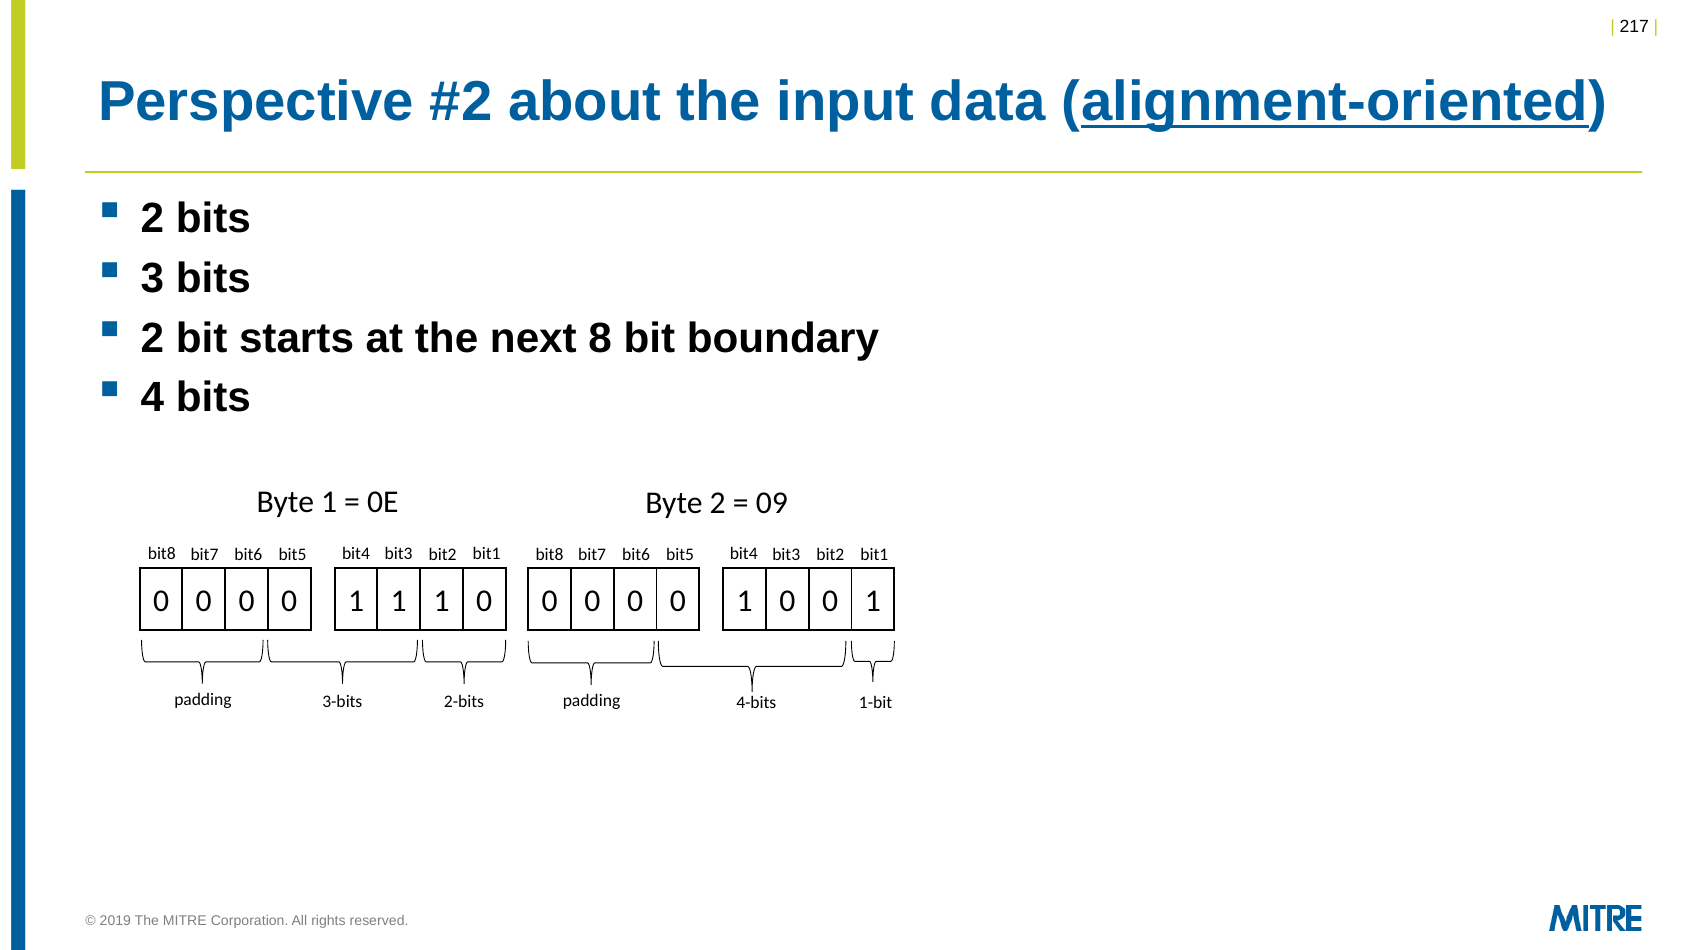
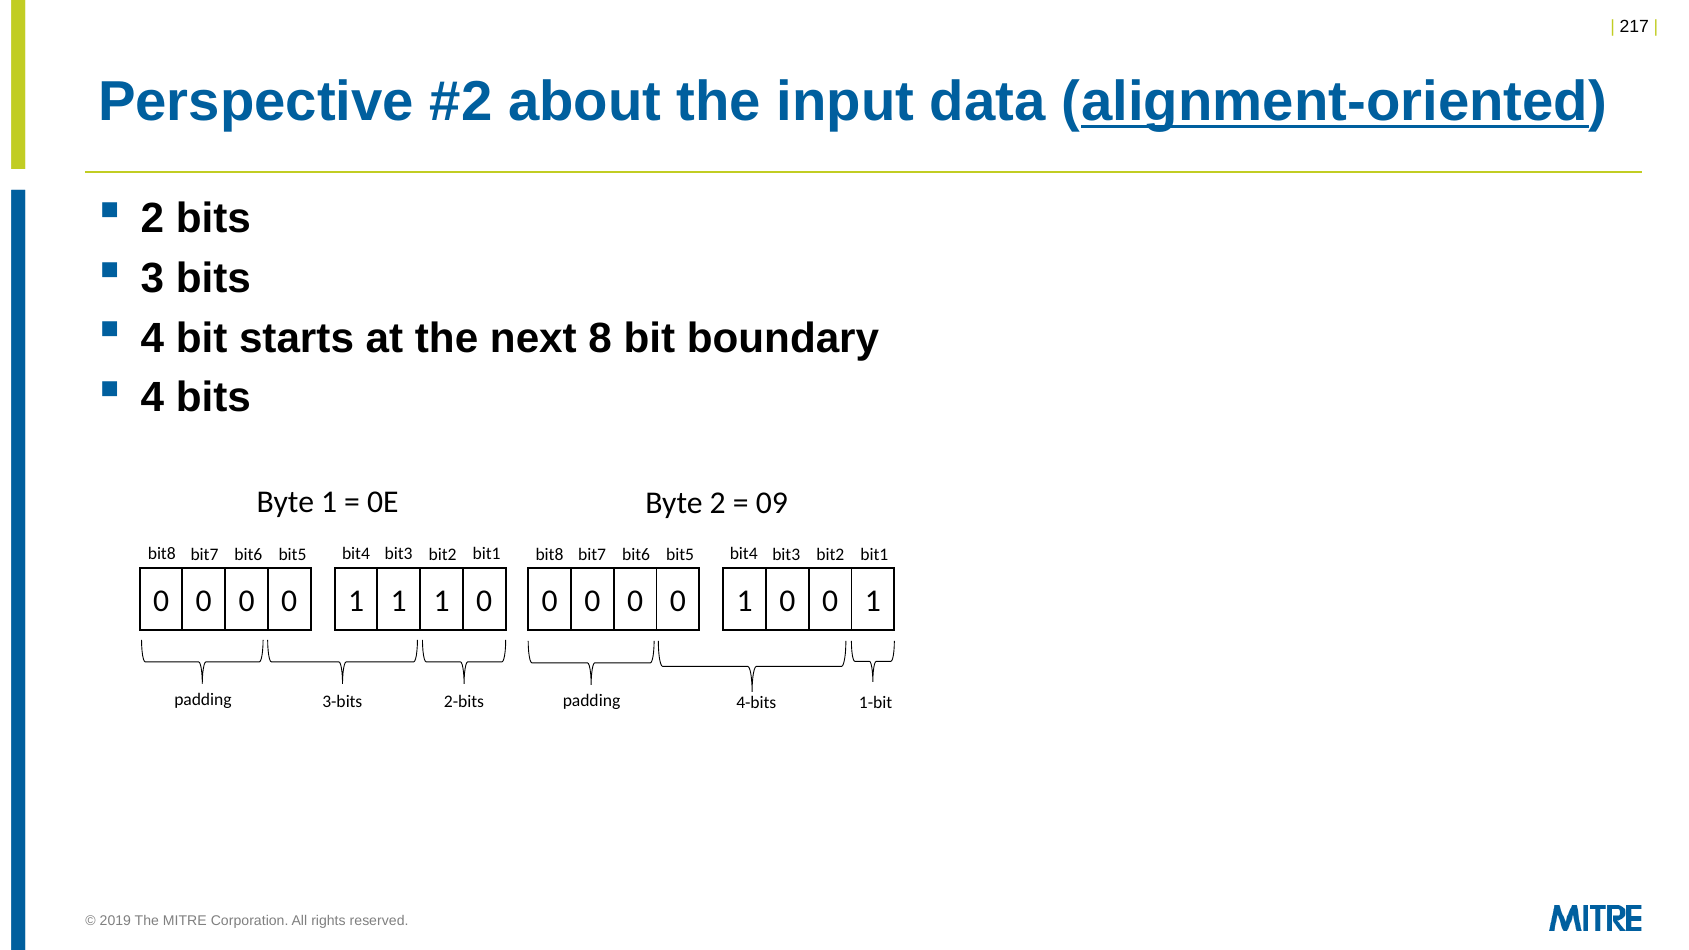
2 at (152, 338): 2 -> 4
